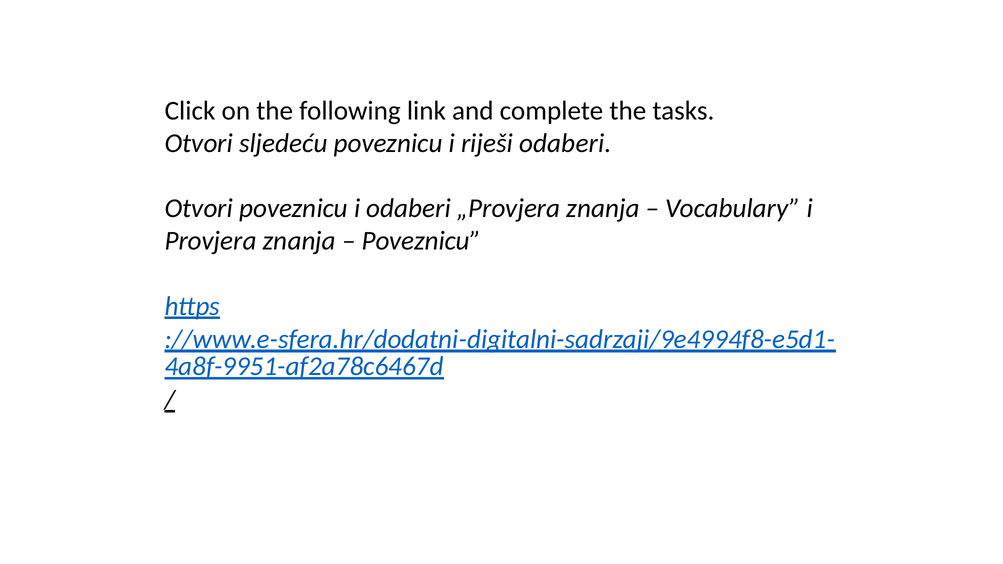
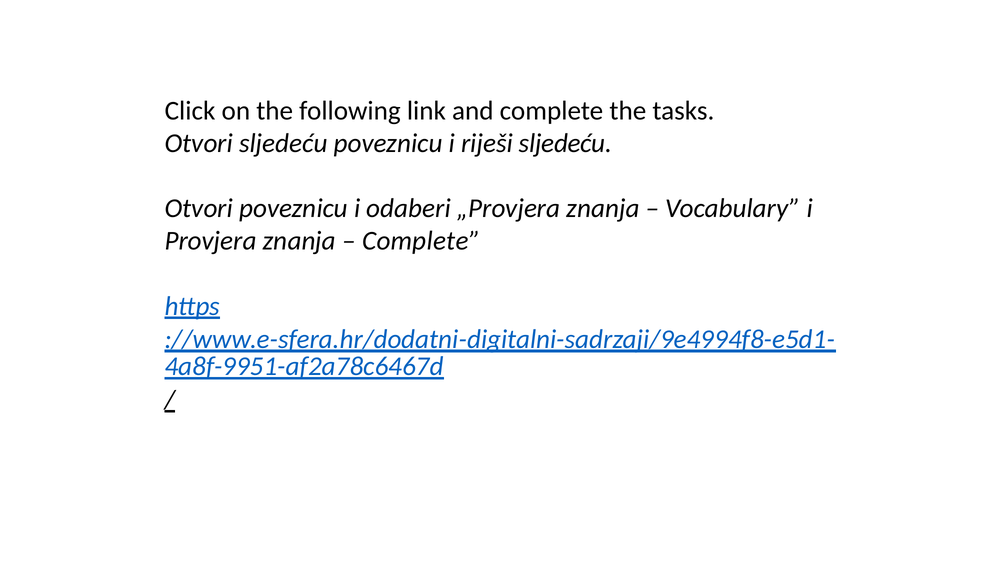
riješi odaberi: odaberi -> sljedeću
Poveznicu at (421, 241): Poveznicu -> Complete
